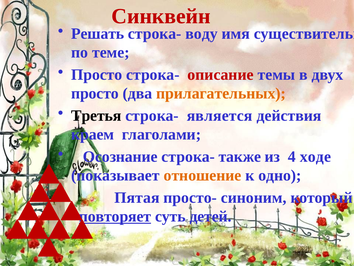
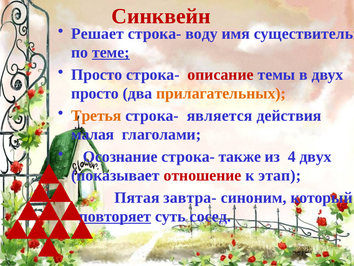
Решать: Решать -> Решает
теме underline: none -> present
Третья colour: black -> orange
краем: краем -> малая
4 ходе: ходе -> двух
отношение colour: orange -> red
одно: одно -> этап
просто-: просто- -> завтра-
детей: детей -> сосед
